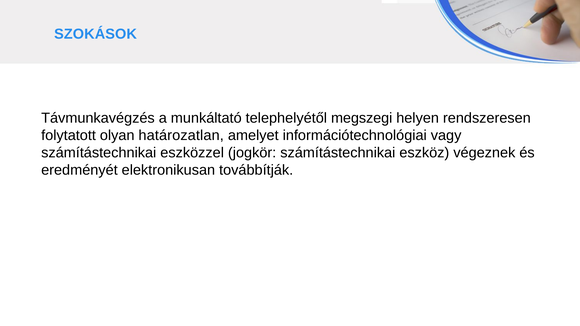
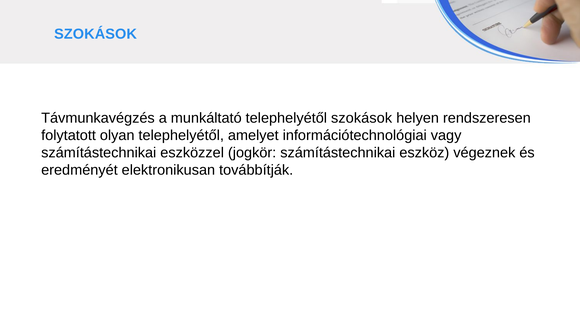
telephelyétől megszegi: megszegi -> szokások
olyan határozatlan: határozatlan -> telephelyétől
